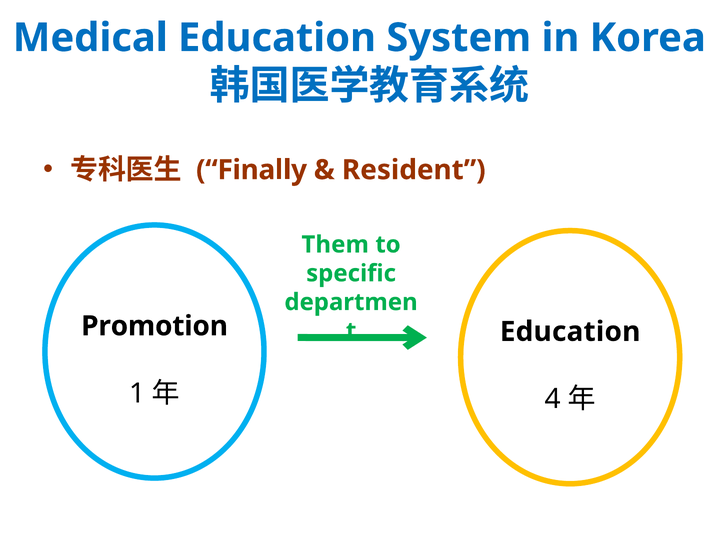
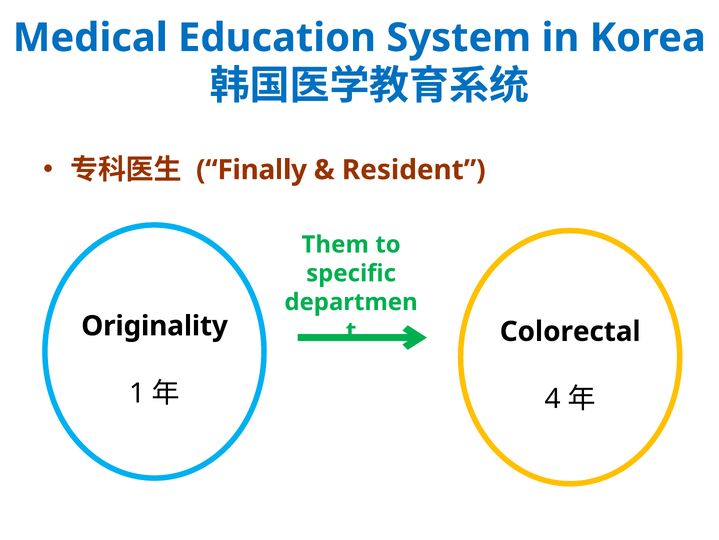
Promotion: Promotion -> Originality
Education at (570, 331): Education -> Colorectal
